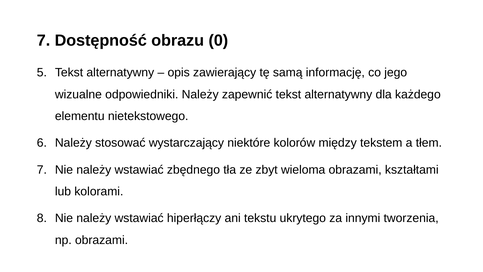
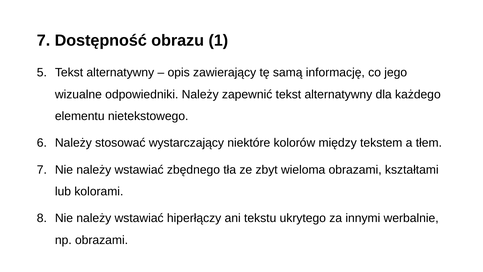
0: 0 -> 1
tworzenia: tworzenia -> werbalnie
